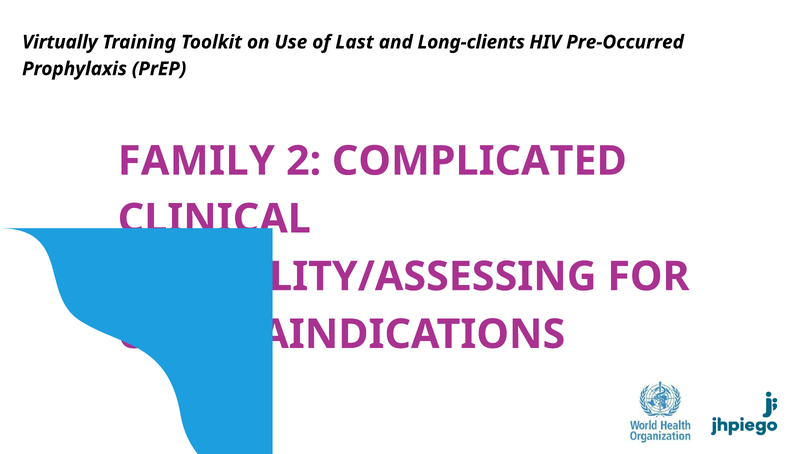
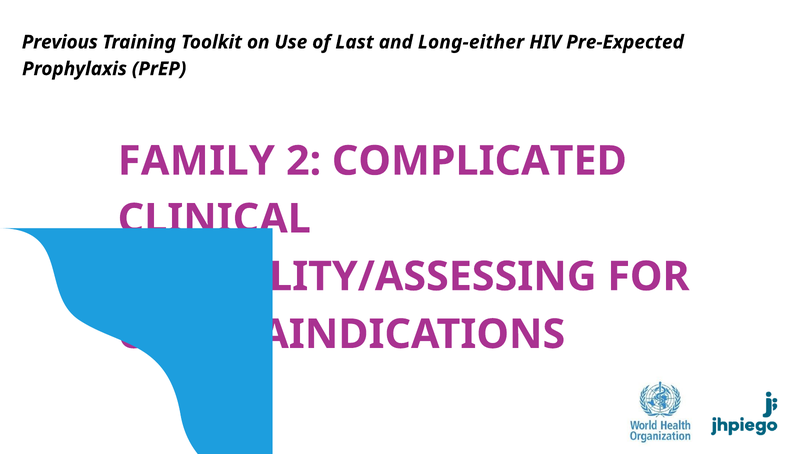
Virtually: Virtually -> Previous
Long-clients: Long-clients -> Long-either
Pre-Occurred: Pre-Occurred -> Pre-Expected
